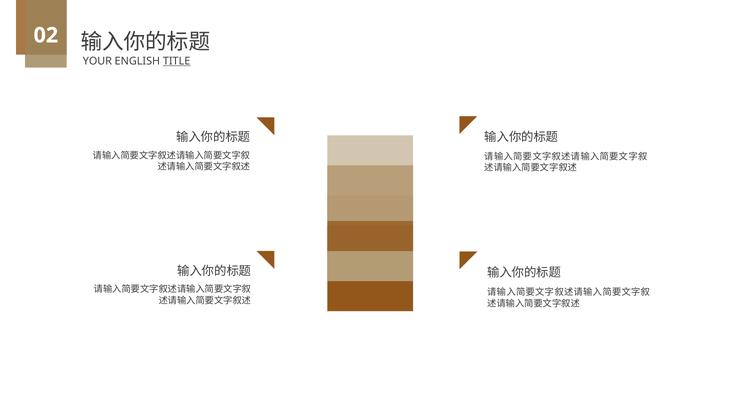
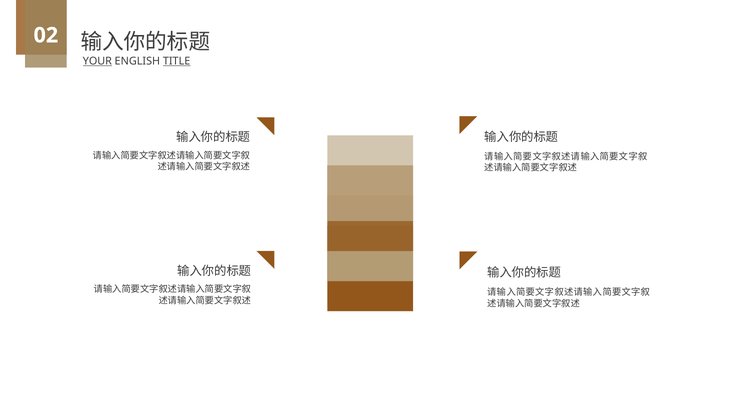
YOUR underline: none -> present
